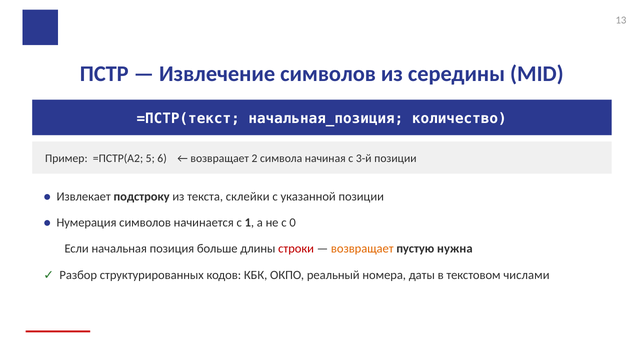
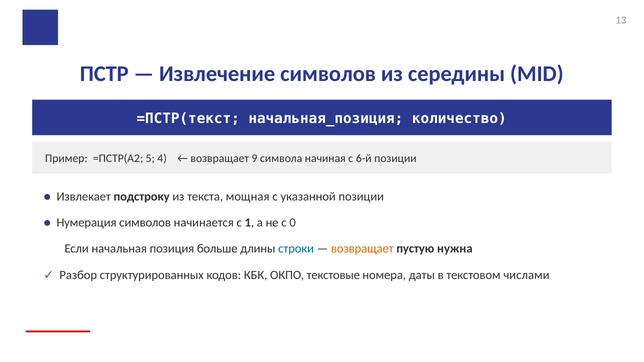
6: 6 -> 4
2: 2 -> 9
3-й: 3-й -> 6-й
склейки: склейки -> мощная
строки colour: red -> blue
реальный: реальный -> текстовые
